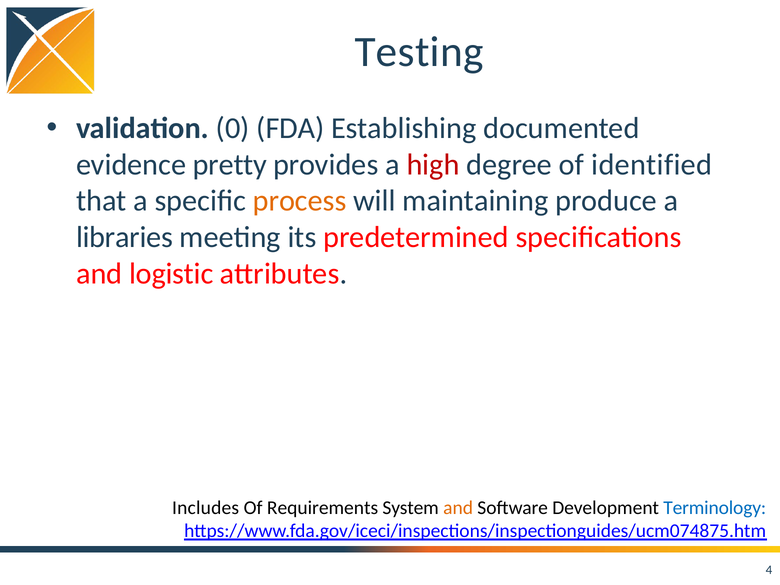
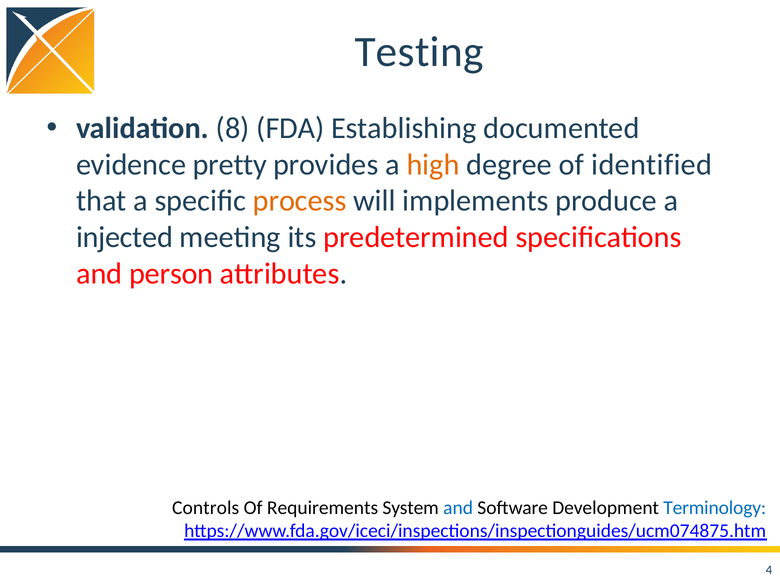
0: 0 -> 8
high colour: red -> orange
maintaining: maintaining -> implements
libraries: libraries -> injected
logistic: logistic -> person
Includes: Includes -> Controls
and at (458, 508) colour: orange -> blue
